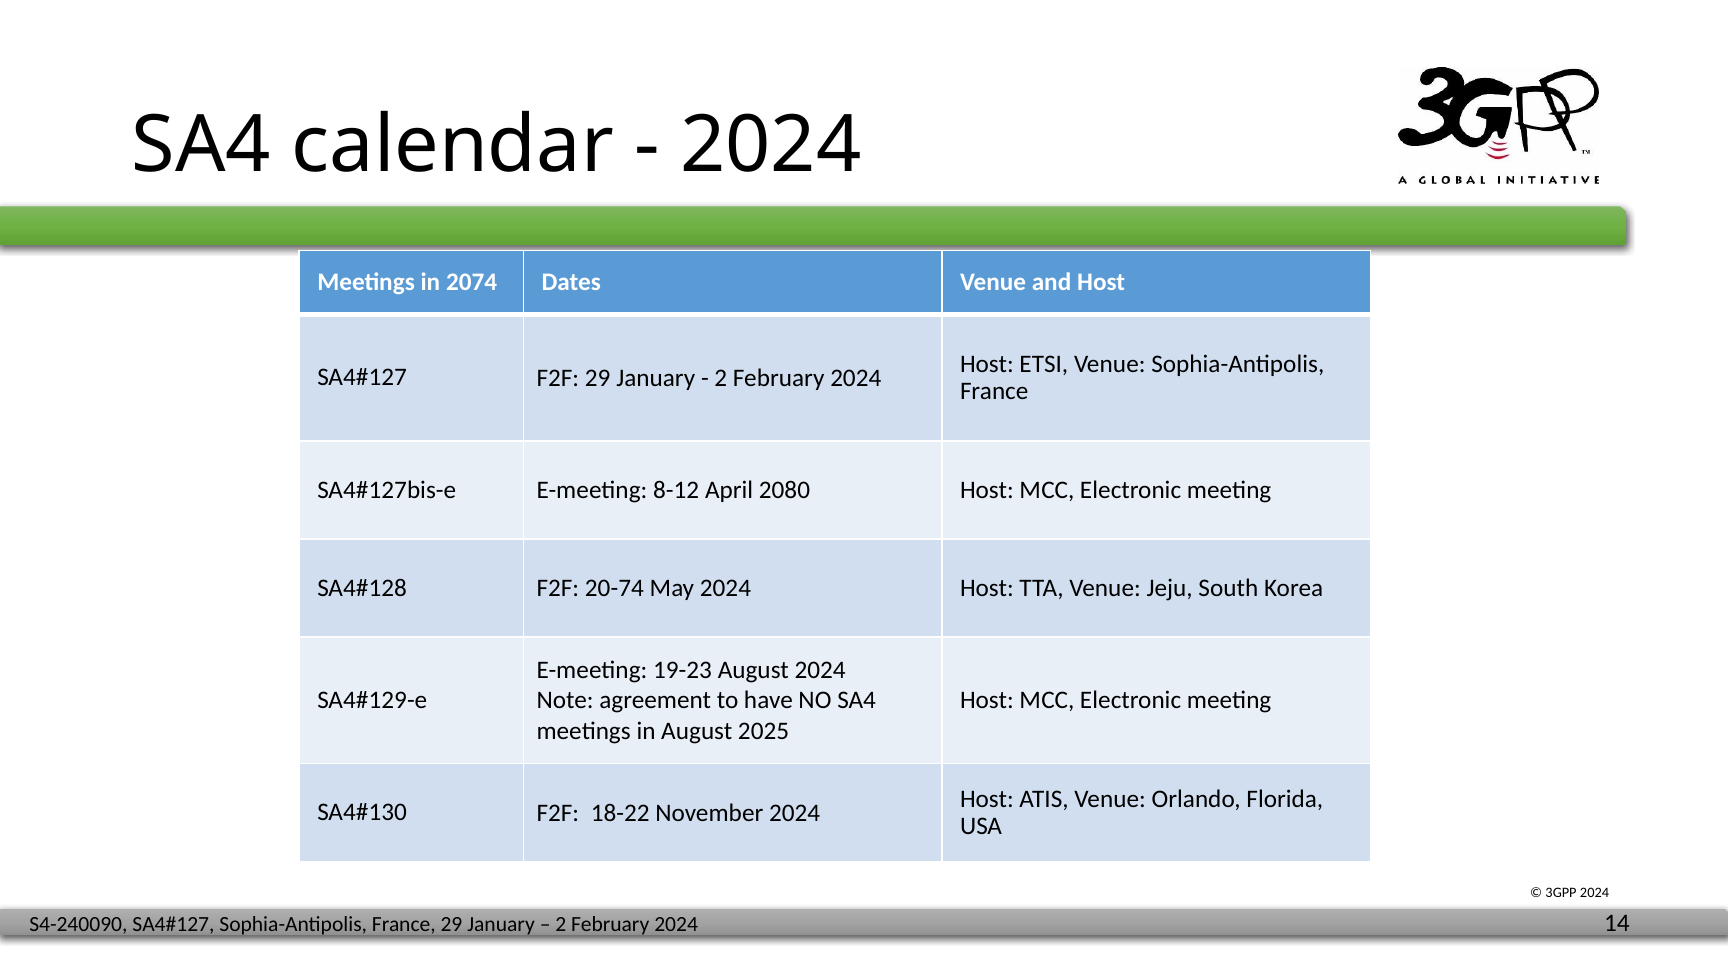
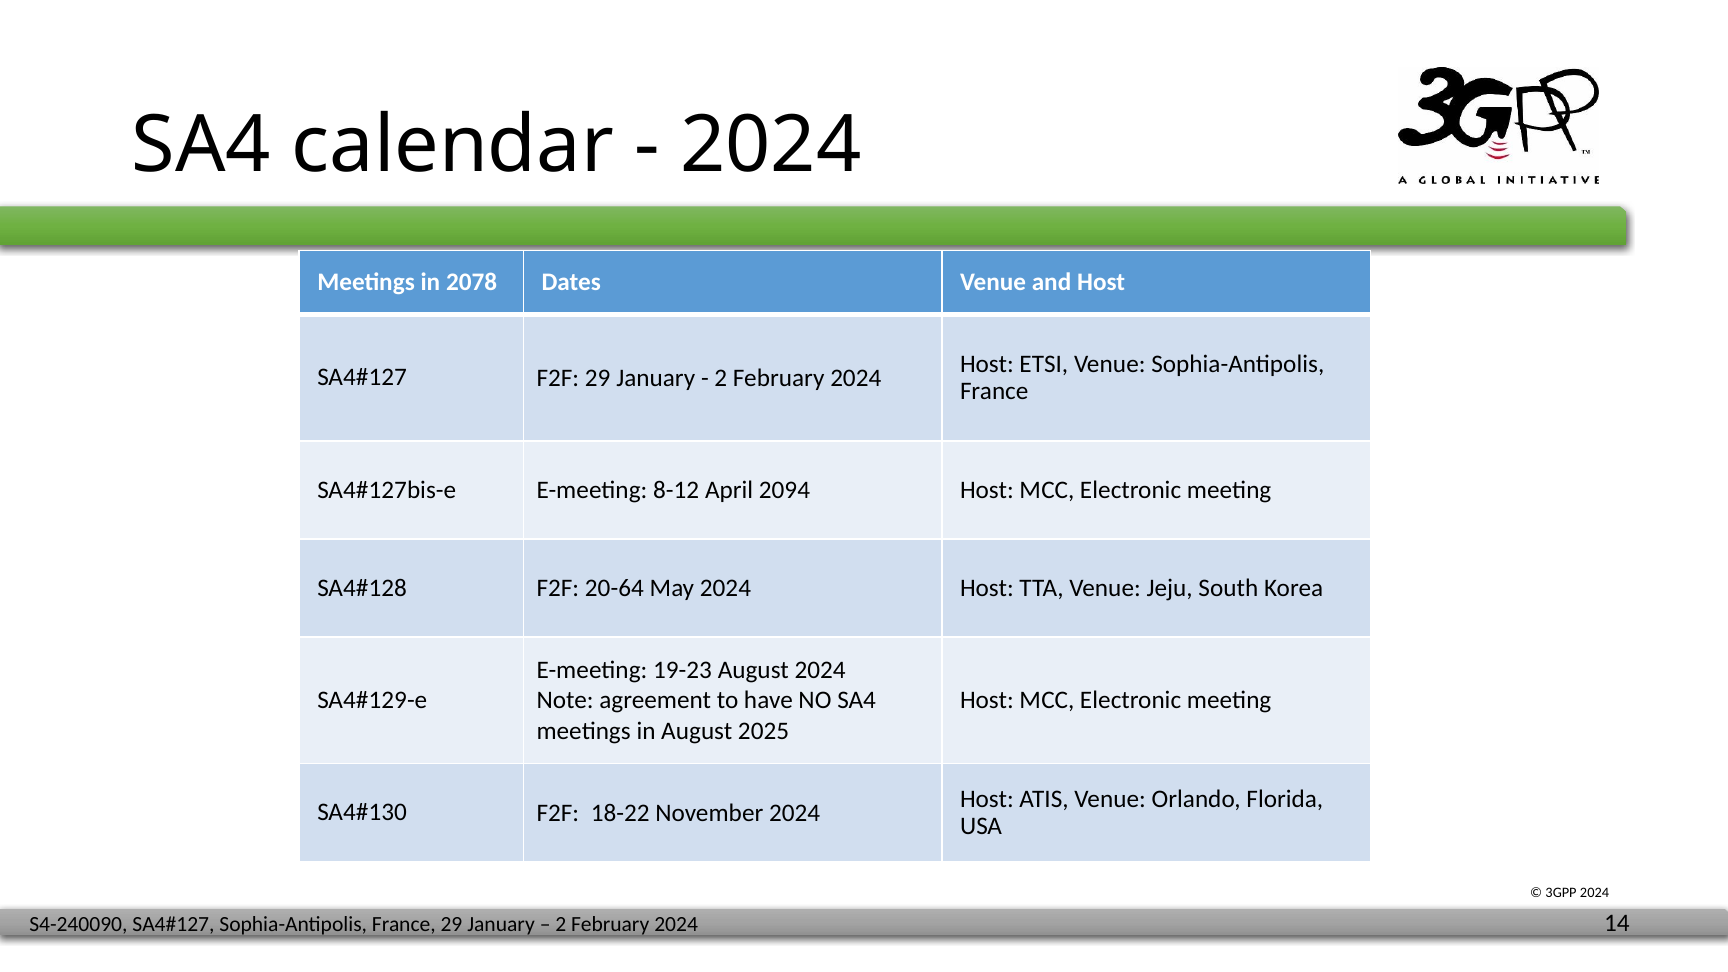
2074: 2074 -> 2078
2080: 2080 -> 2094
20-74: 20-74 -> 20-64
